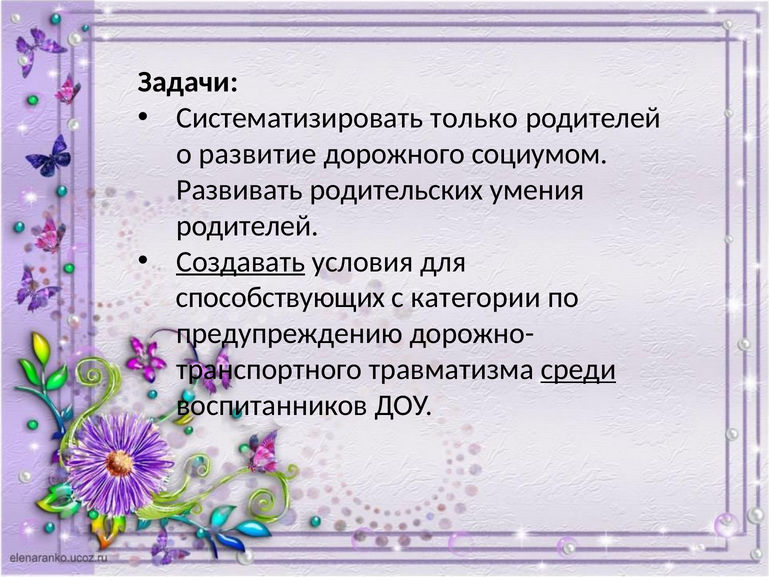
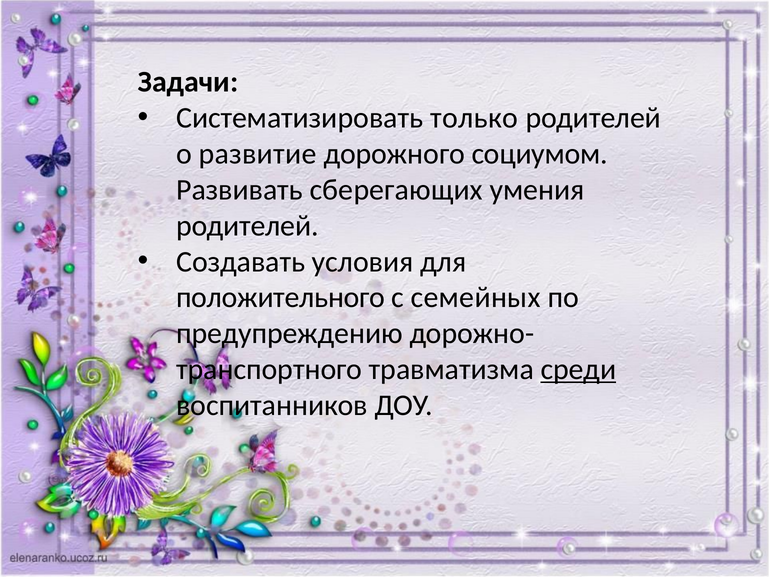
родительских: родительских -> сберегающих
Создавать underline: present -> none
способствующих: способствующих -> положительного
категории: категории -> семейных
